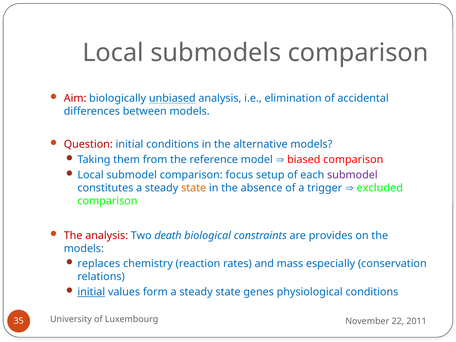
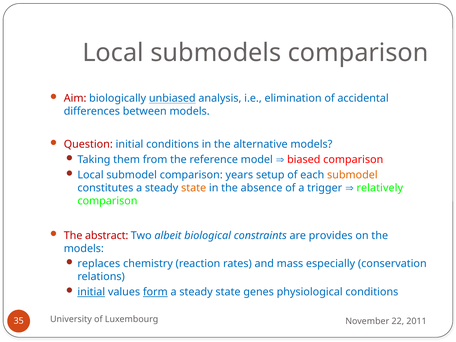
focus: focus -> years
submodel at (352, 175) colour: purple -> orange
excluded: excluded -> relatively
The analysis: analysis -> abstract
death: death -> albeit
form underline: none -> present
